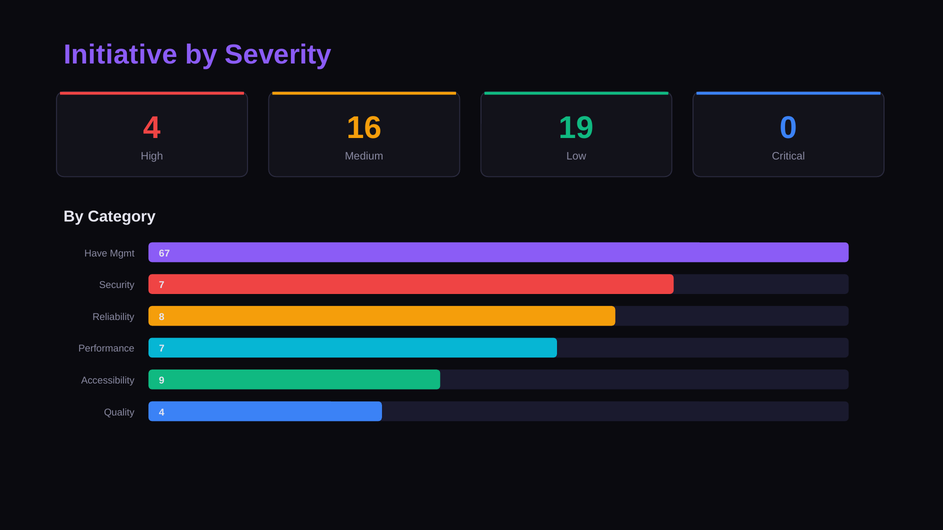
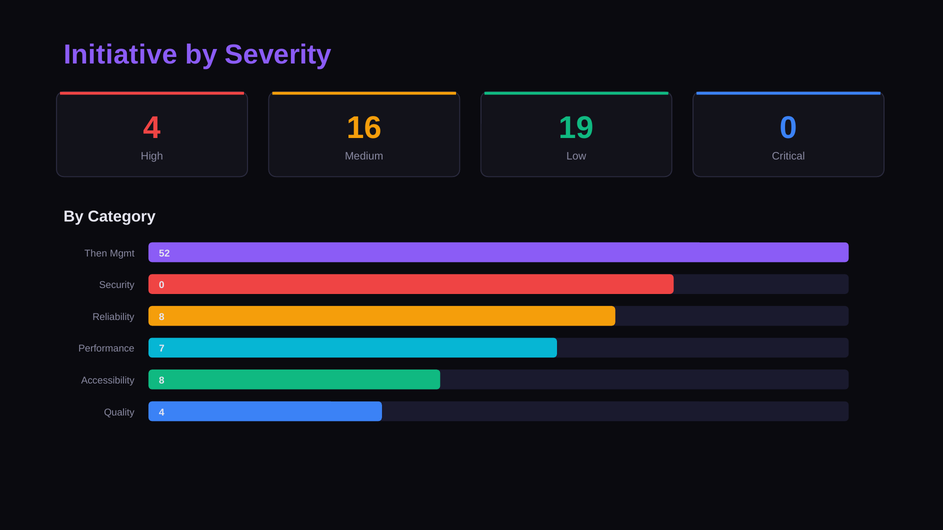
Have: Have -> Then
67: 67 -> 52
Security 7: 7 -> 0
Accessibility 9: 9 -> 8
